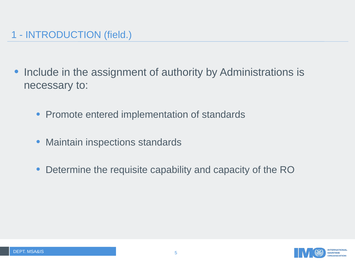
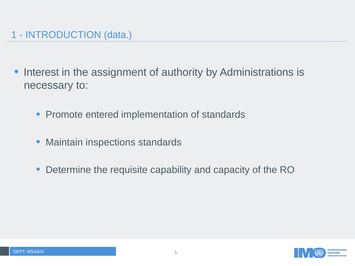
field: field -> data
Include: Include -> Interest
